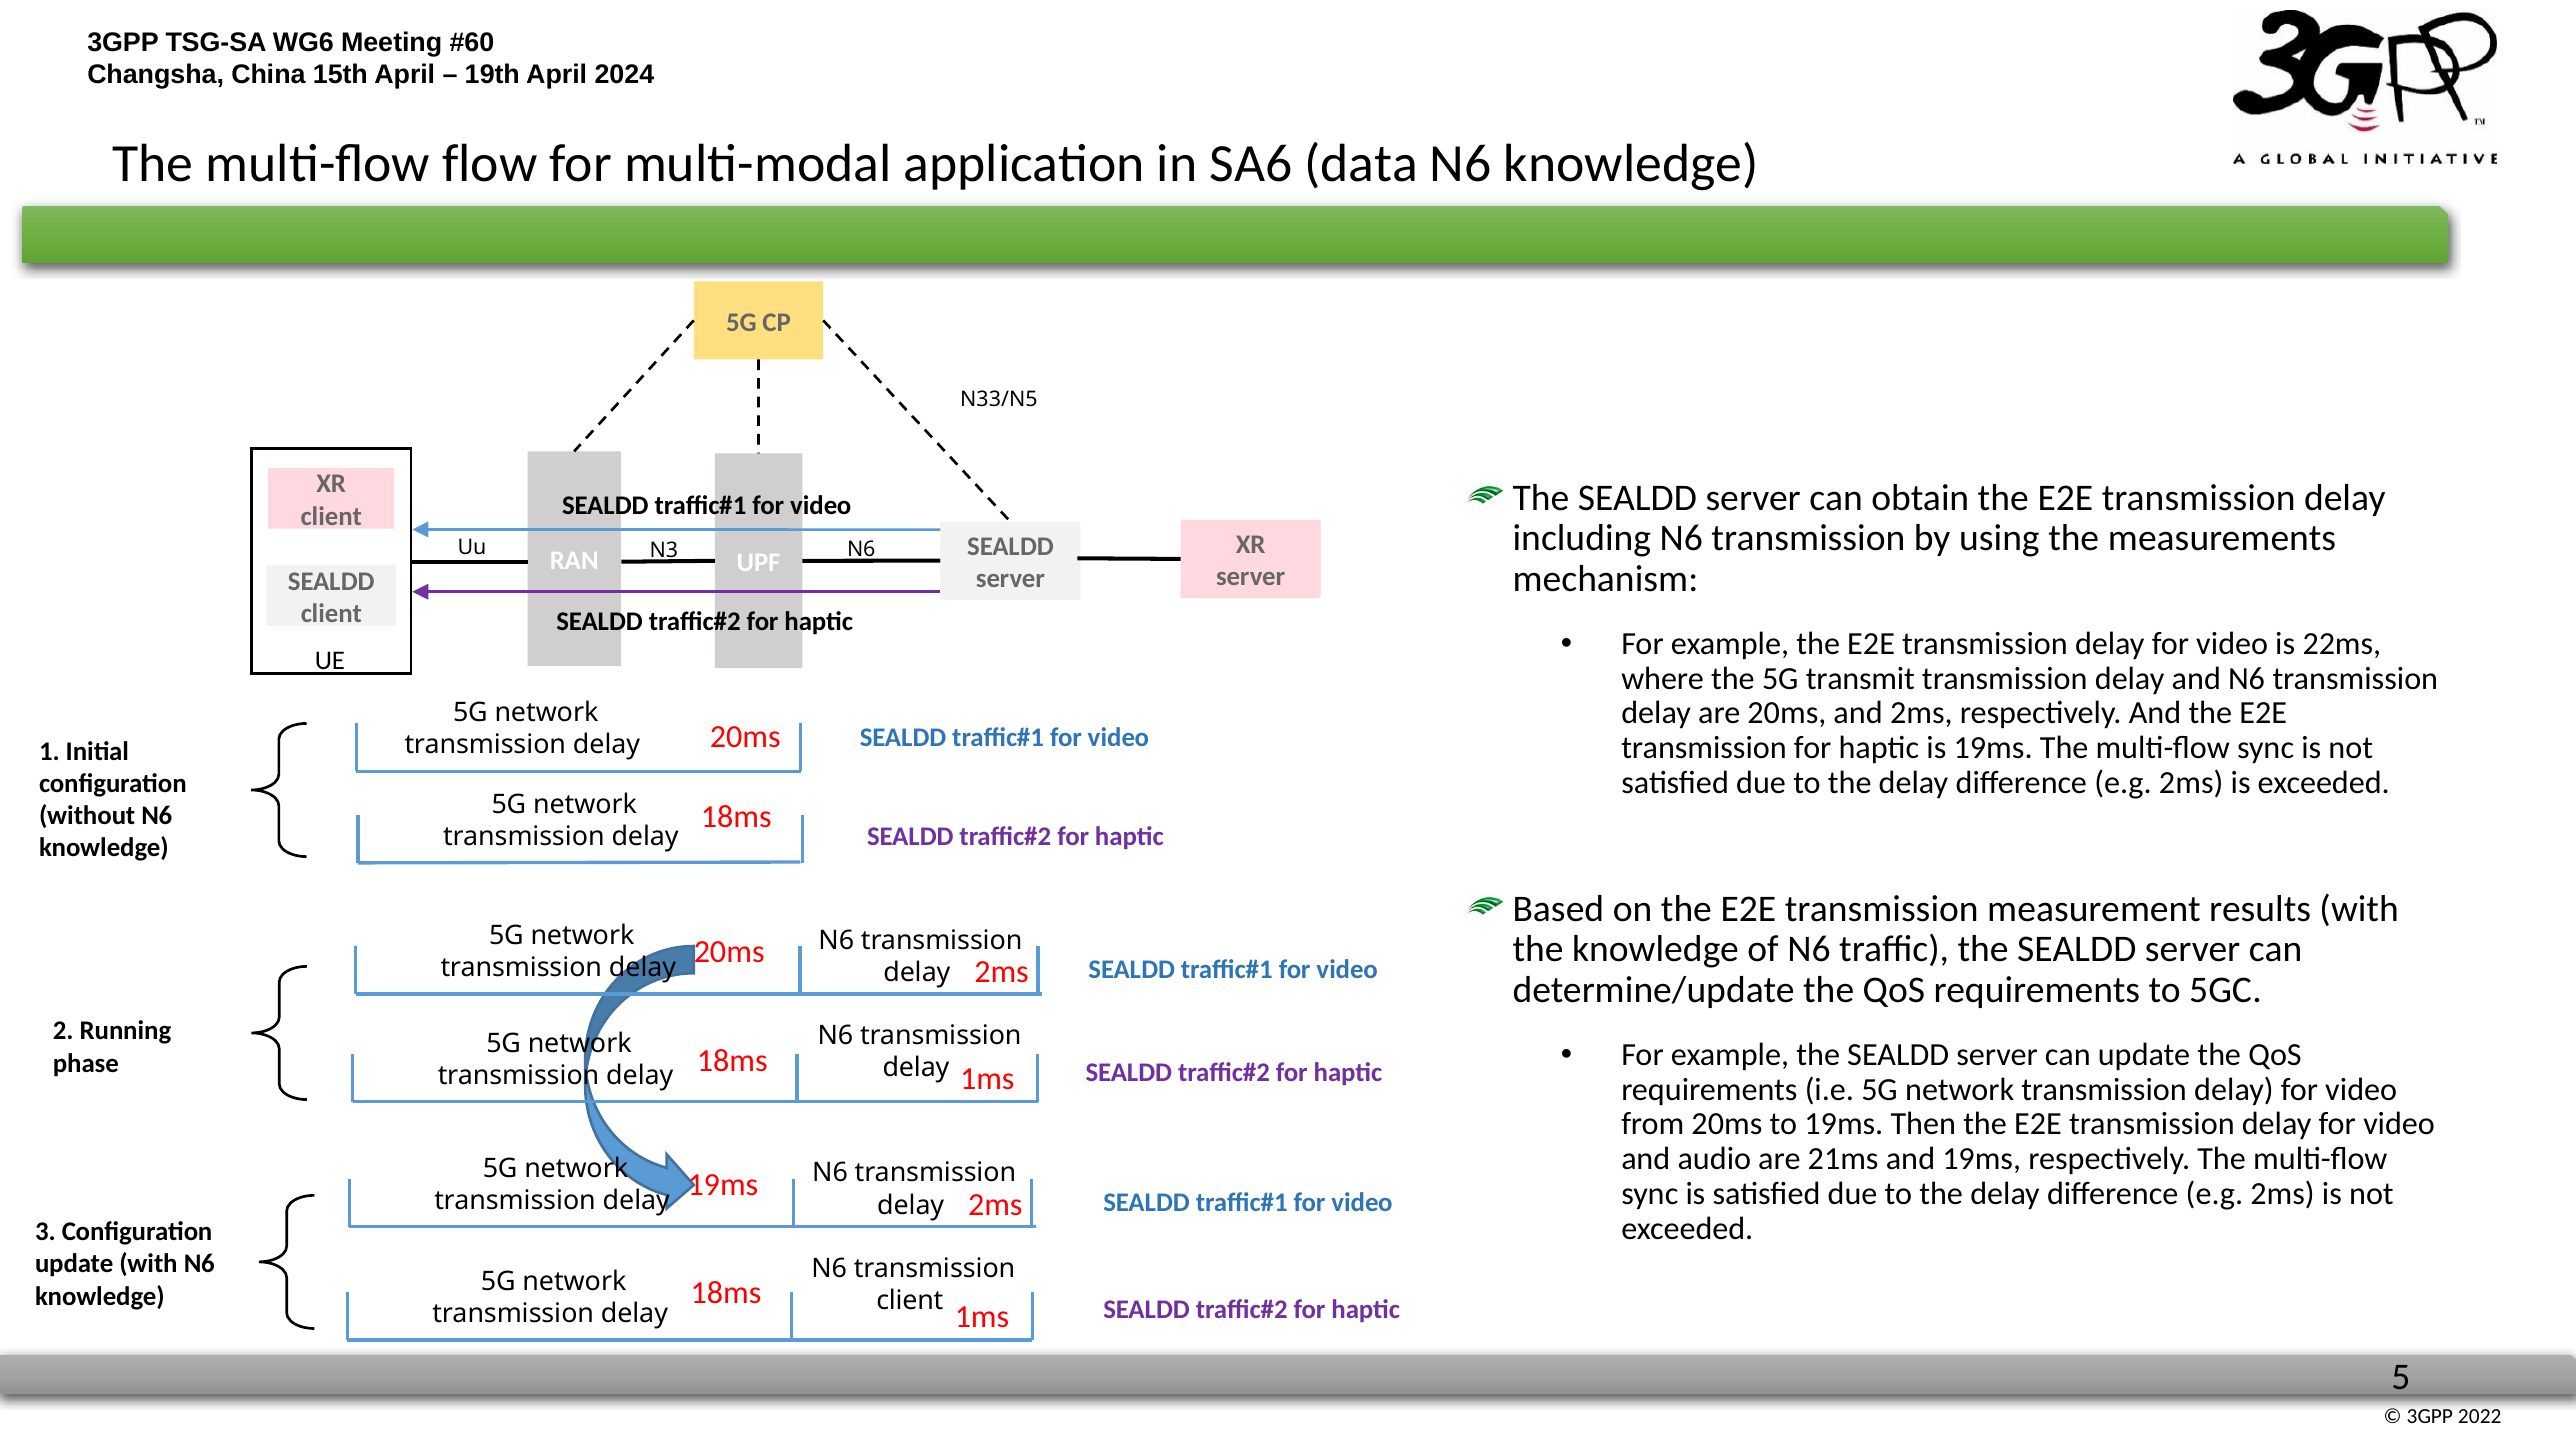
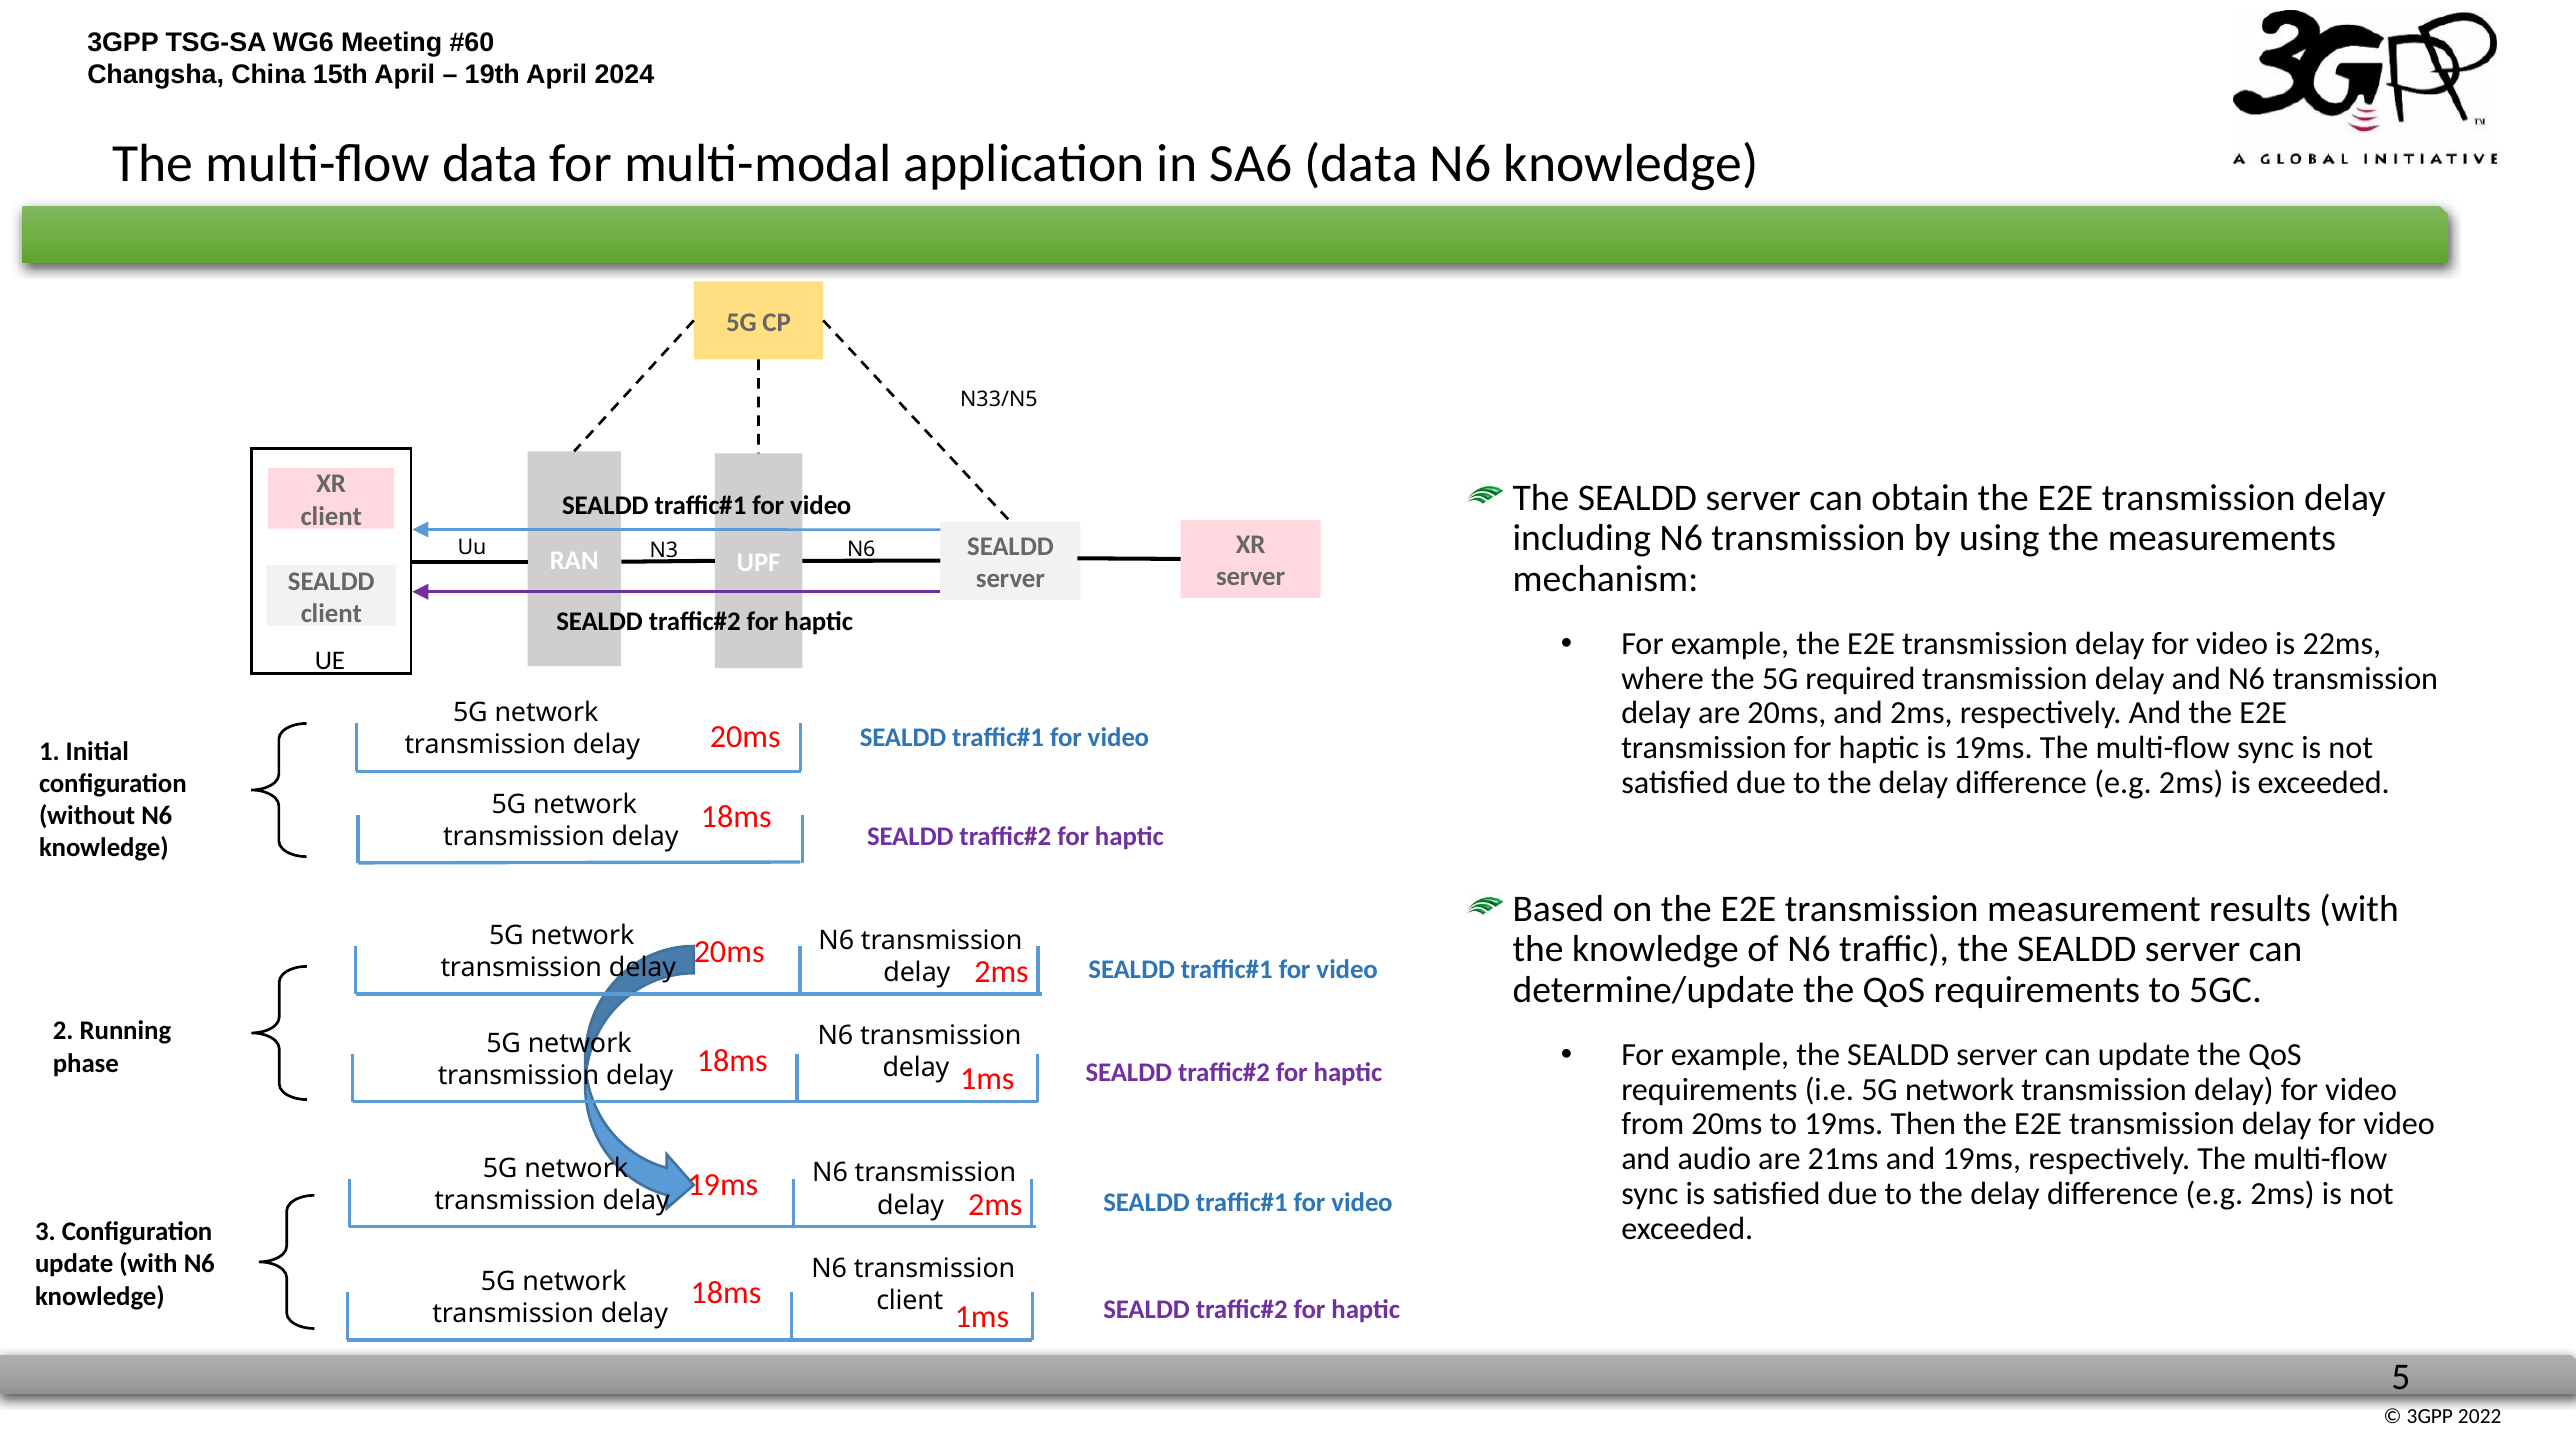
multi-flow flow: flow -> data
transmit: transmit -> required
